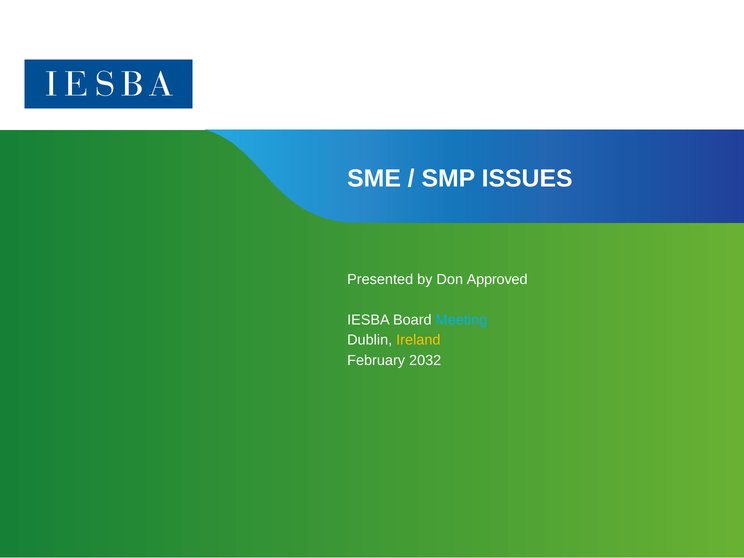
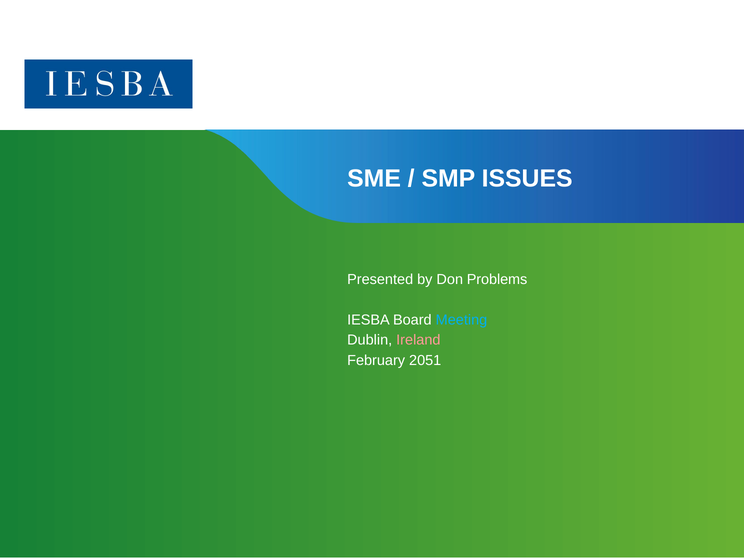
Approved: Approved -> Problems
Ireland colour: yellow -> pink
2032: 2032 -> 2051
